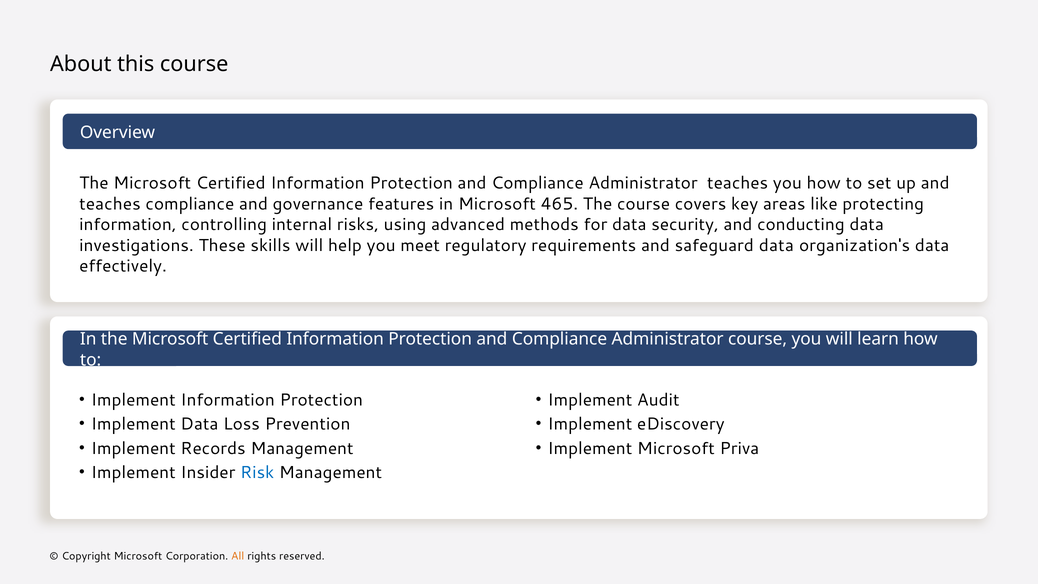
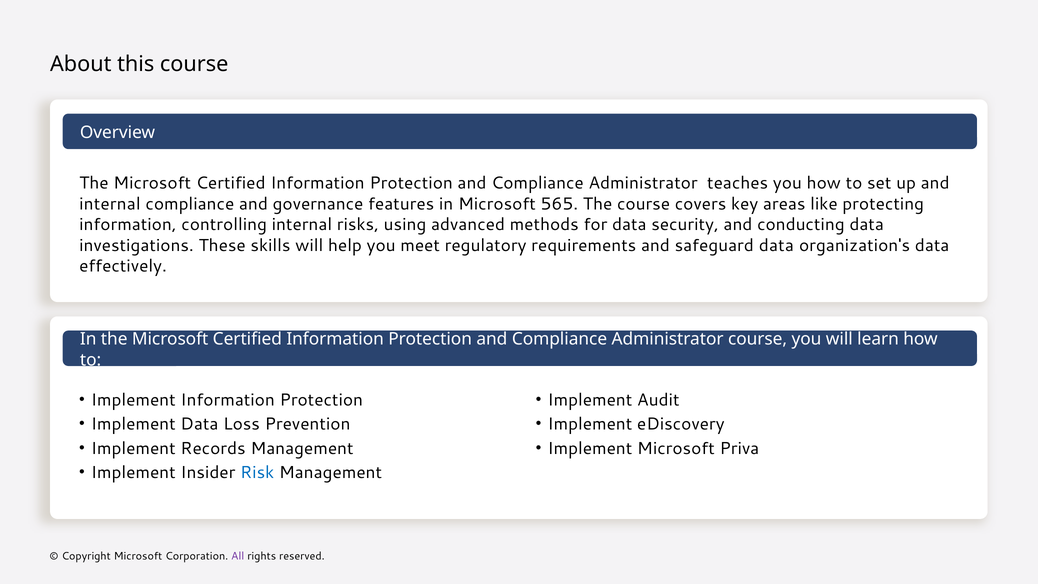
teaches at (110, 204): teaches -> internal
465: 465 -> 565
All colour: orange -> purple
